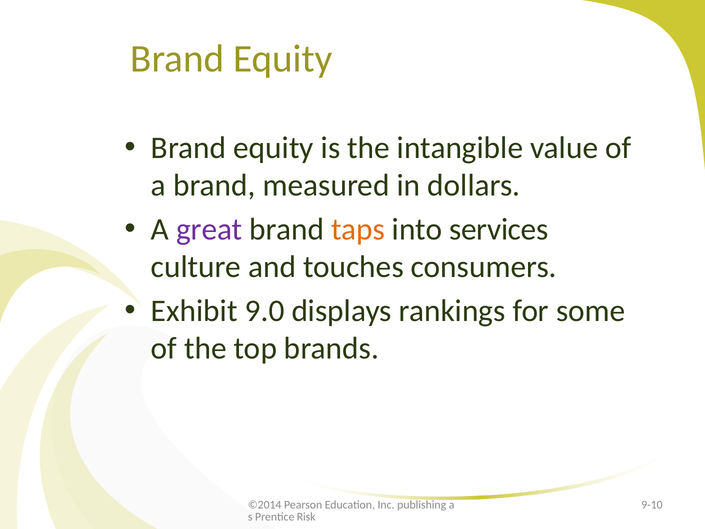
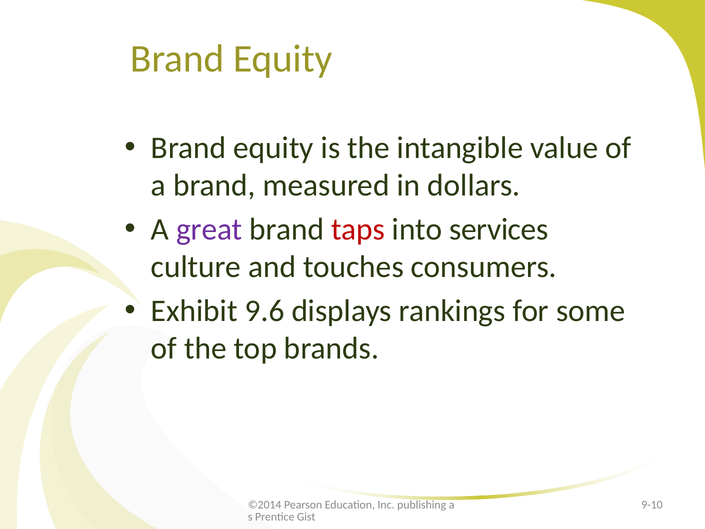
taps colour: orange -> red
9.0: 9.0 -> 9.6
Risk: Risk -> Gist
